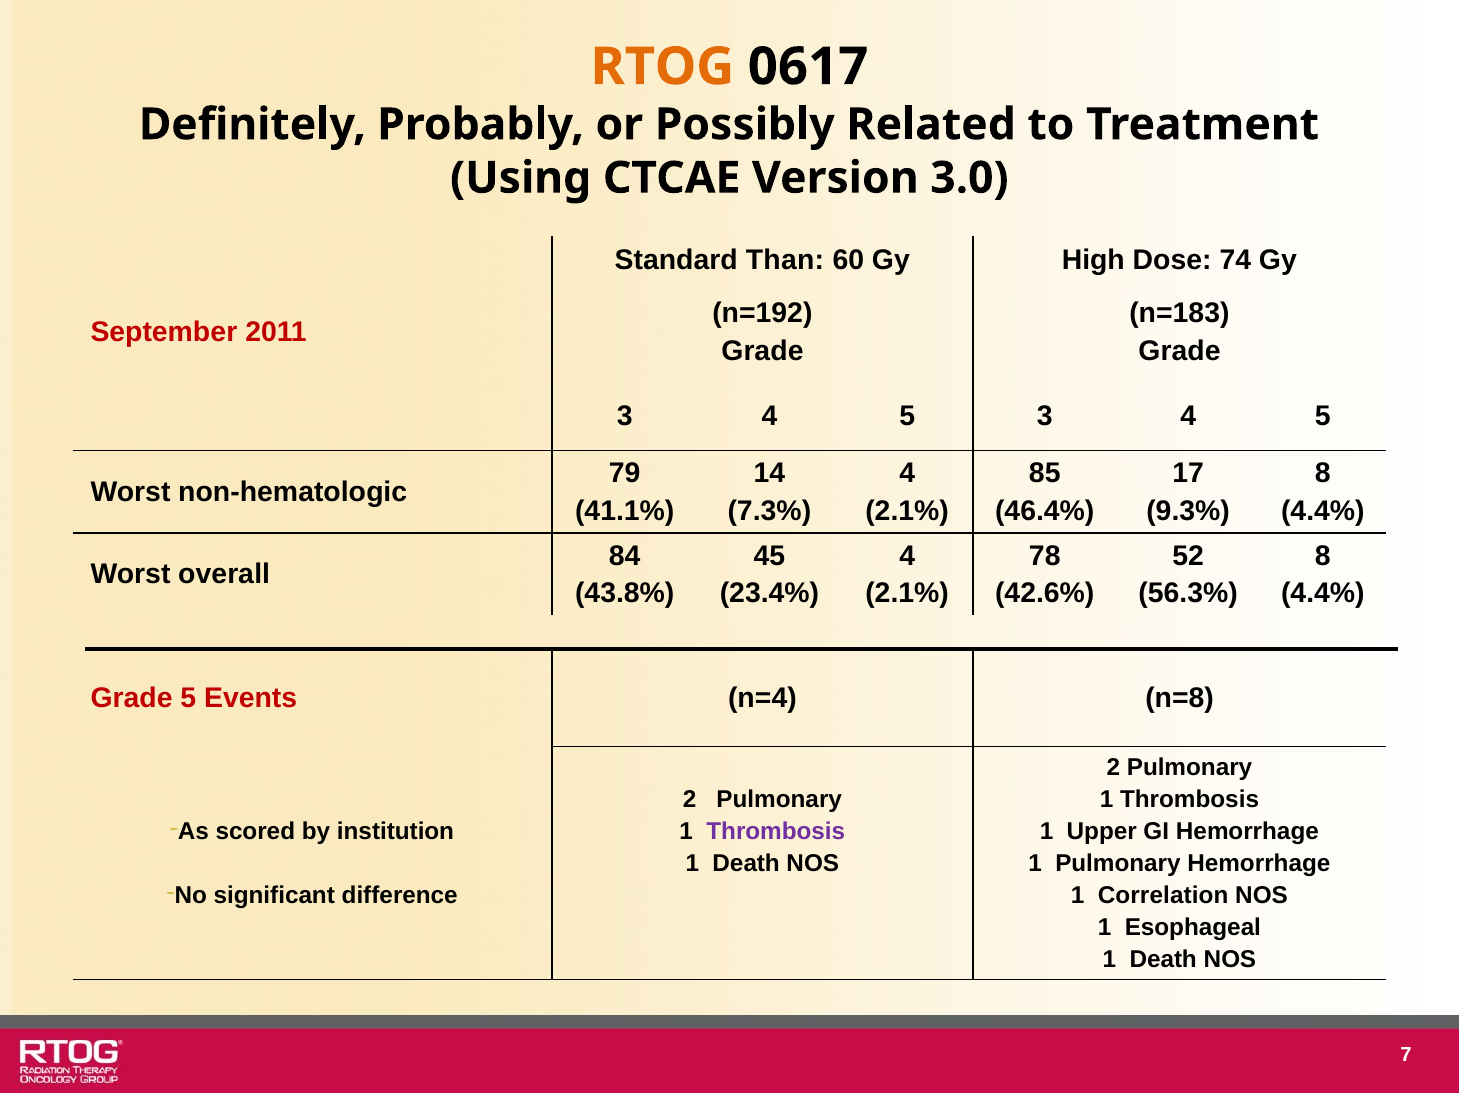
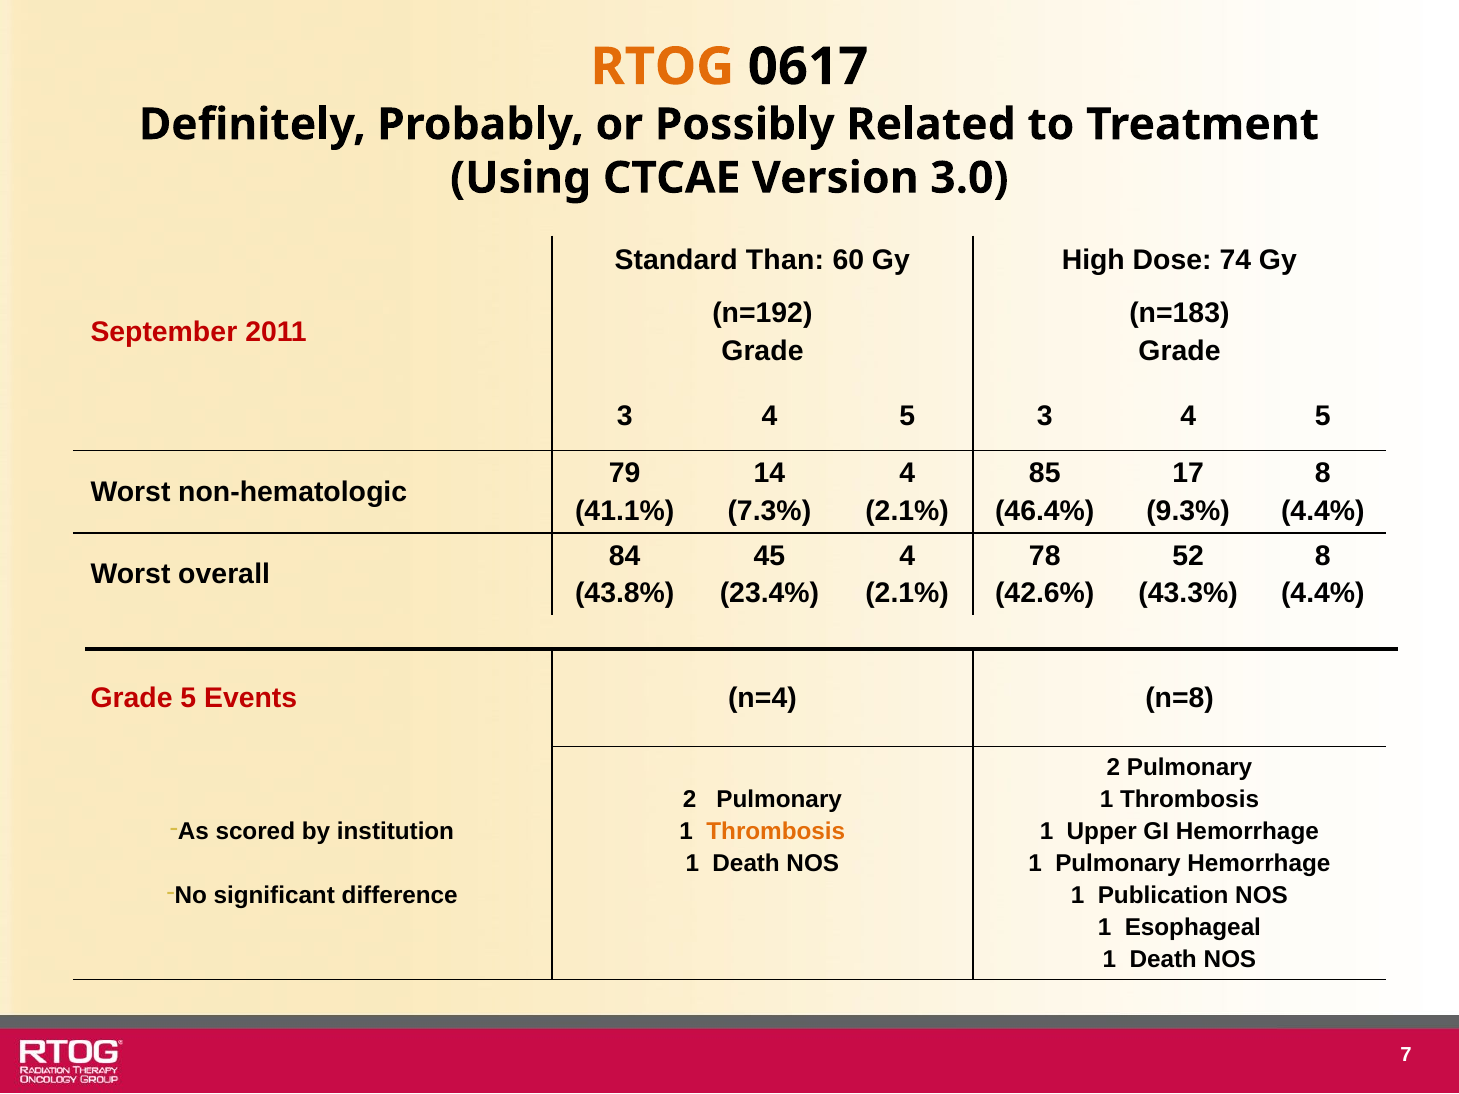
56.3%: 56.3% -> 43.3%
Thrombosis at (776, 831) colour: purple -> orange
Correlation: Correlation -> Publication
